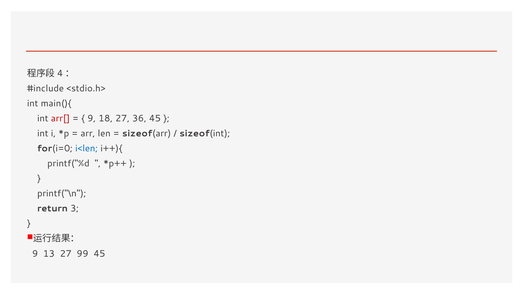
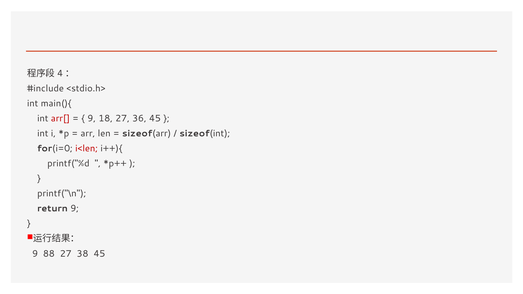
i<len colour: blue -> red
return 3: 3 -> 9
13: 13 -> 88
99: 99 -> 38
